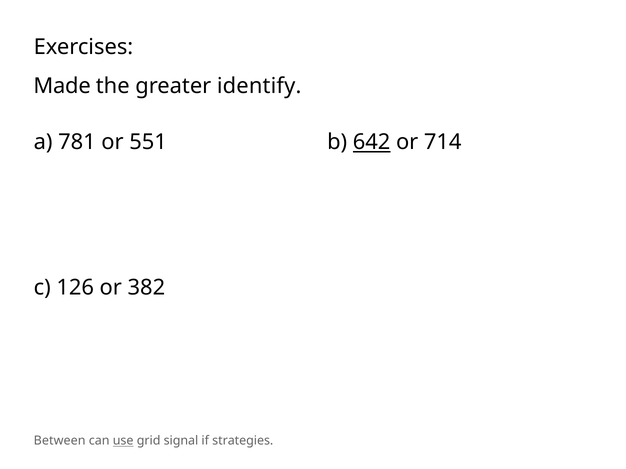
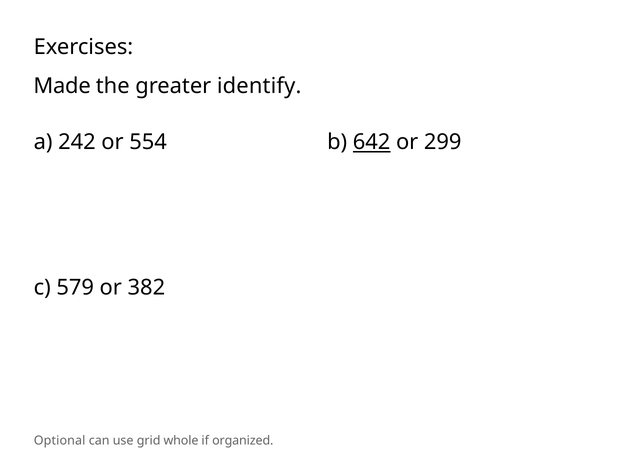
781: 781 -> 242
551: 551 -> 554
714: 714 -> 299
126: 126 -> 579
Between: Between -> Optional
use underline: present -> none
signal: signal -> whole
strategies: strategies -> organized
